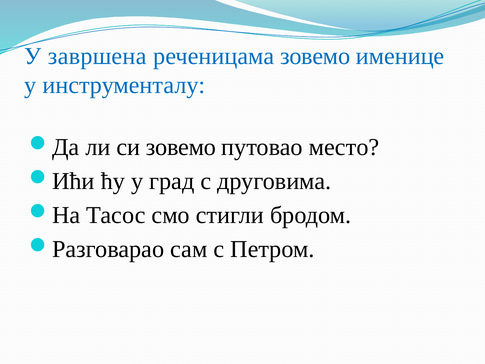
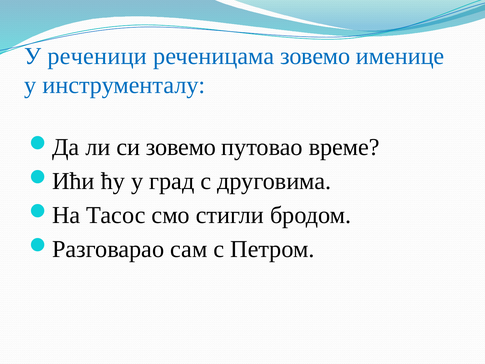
завршена: завршена -> реченици
место: место -> време
